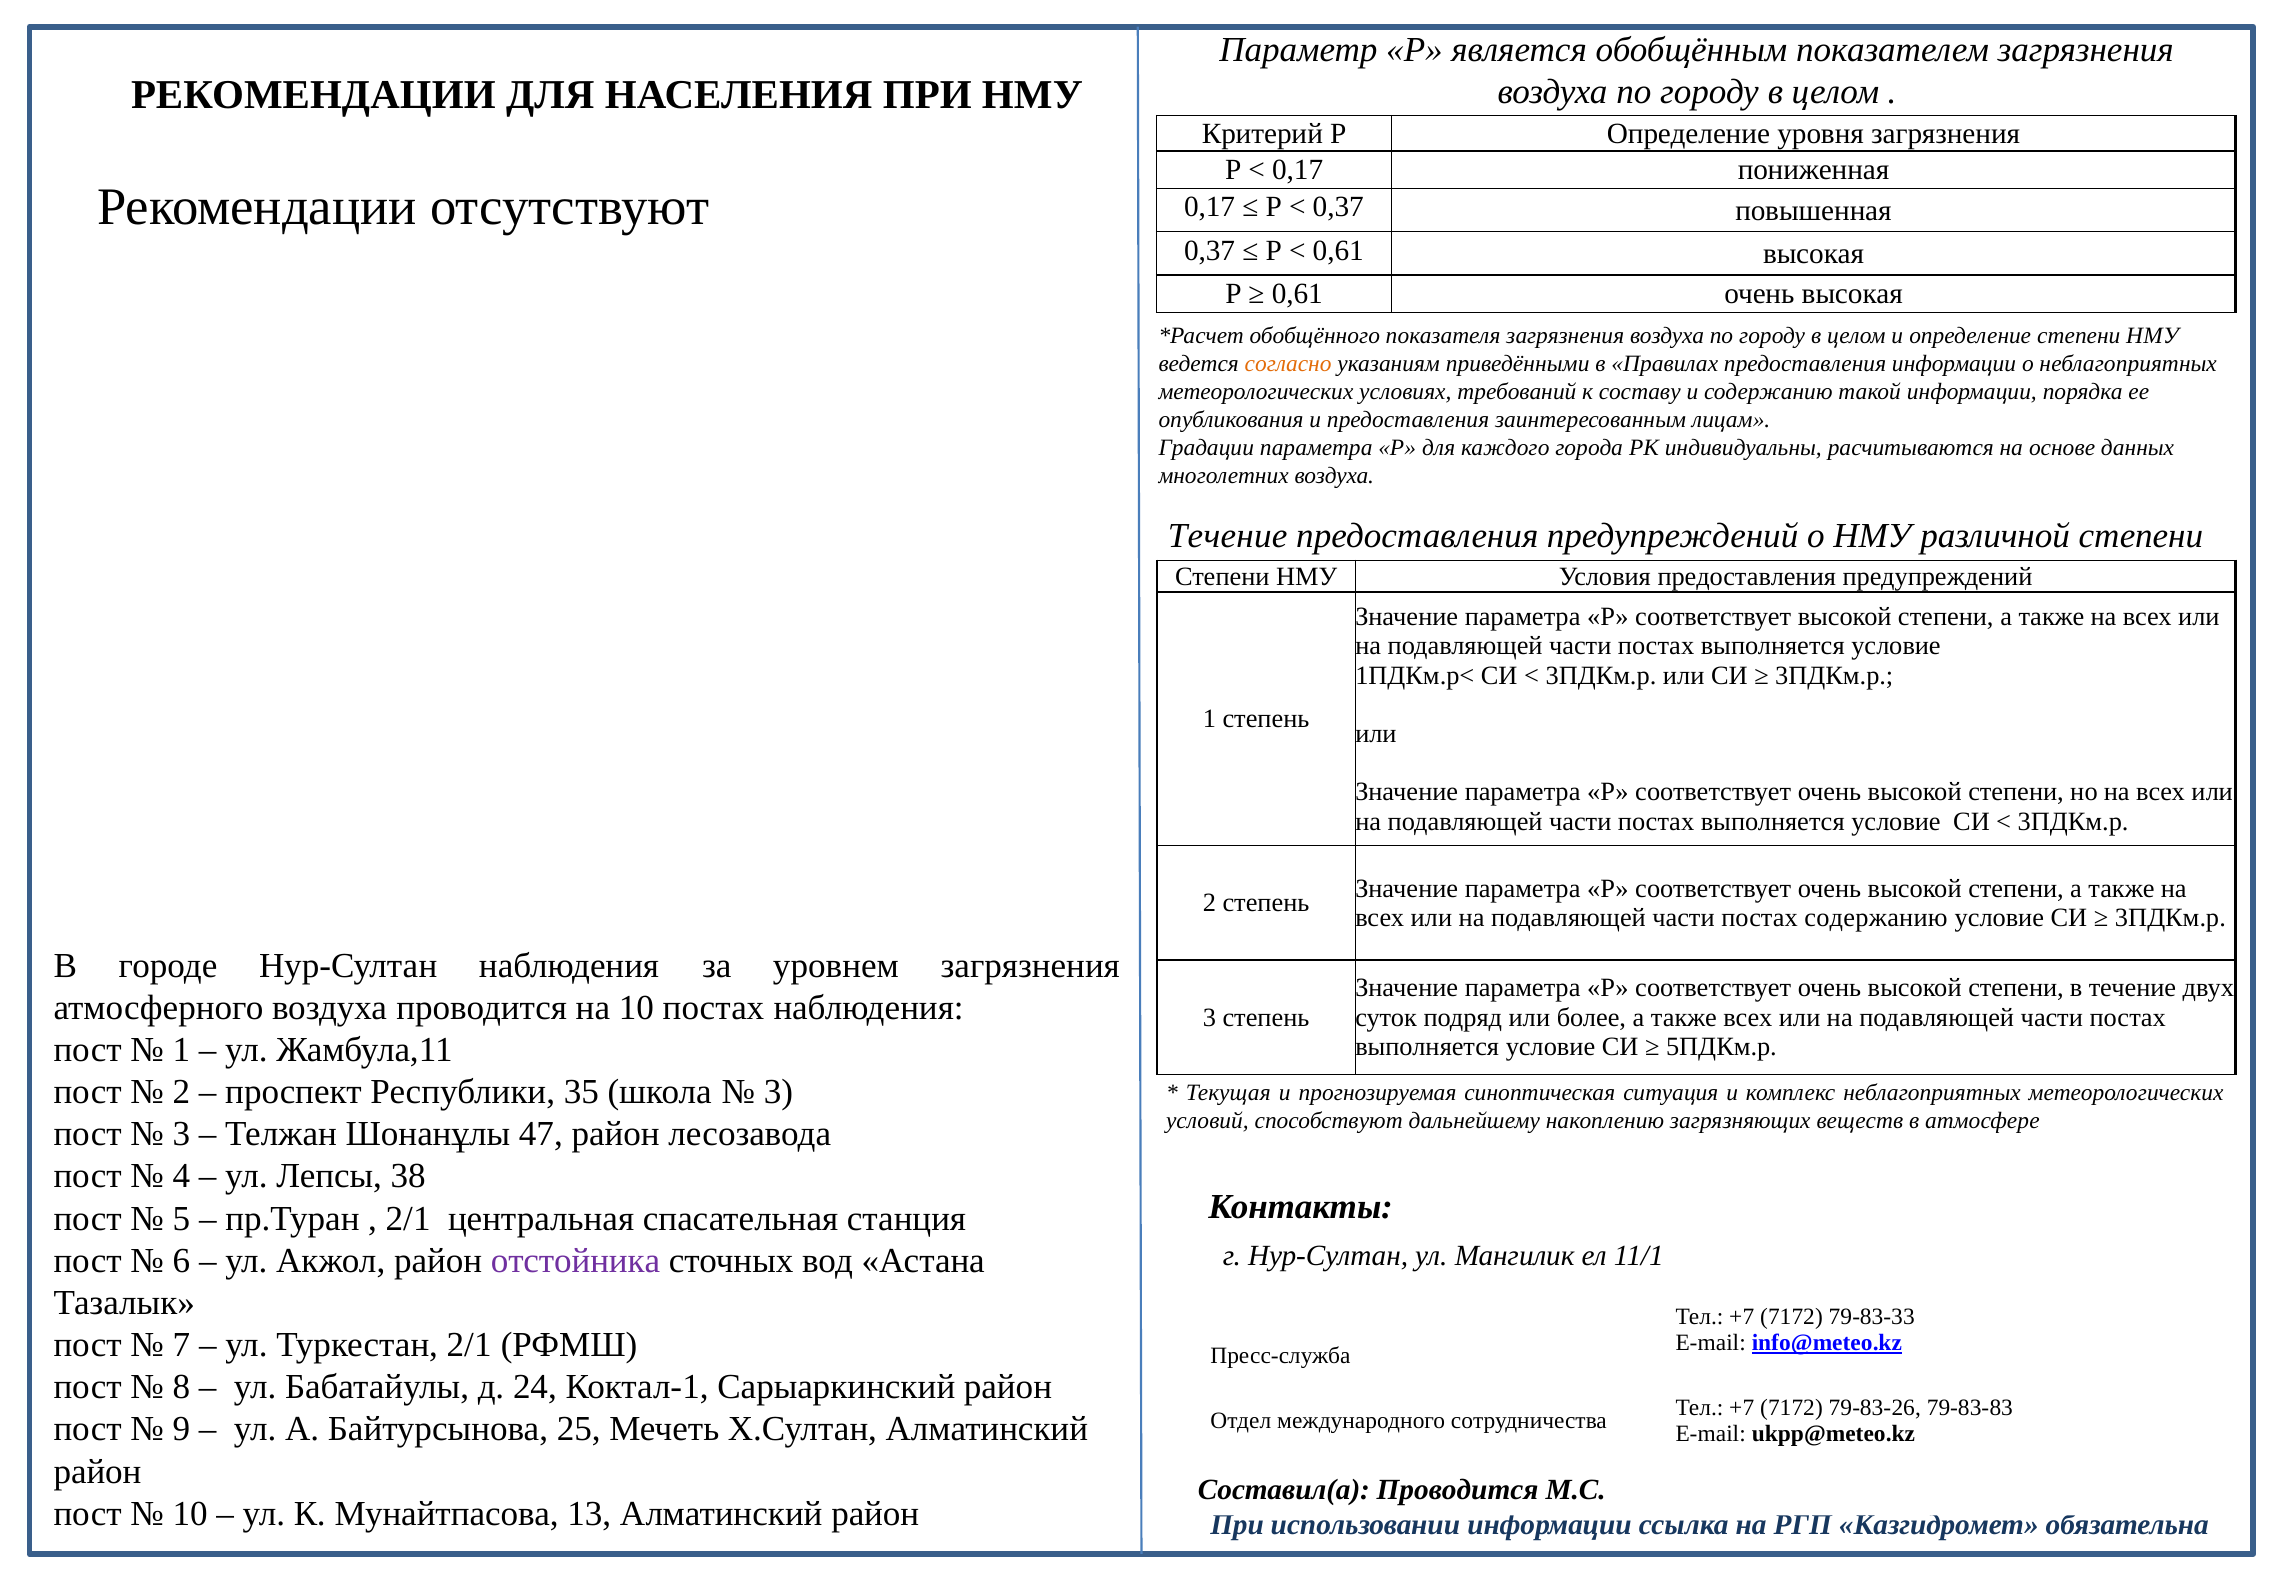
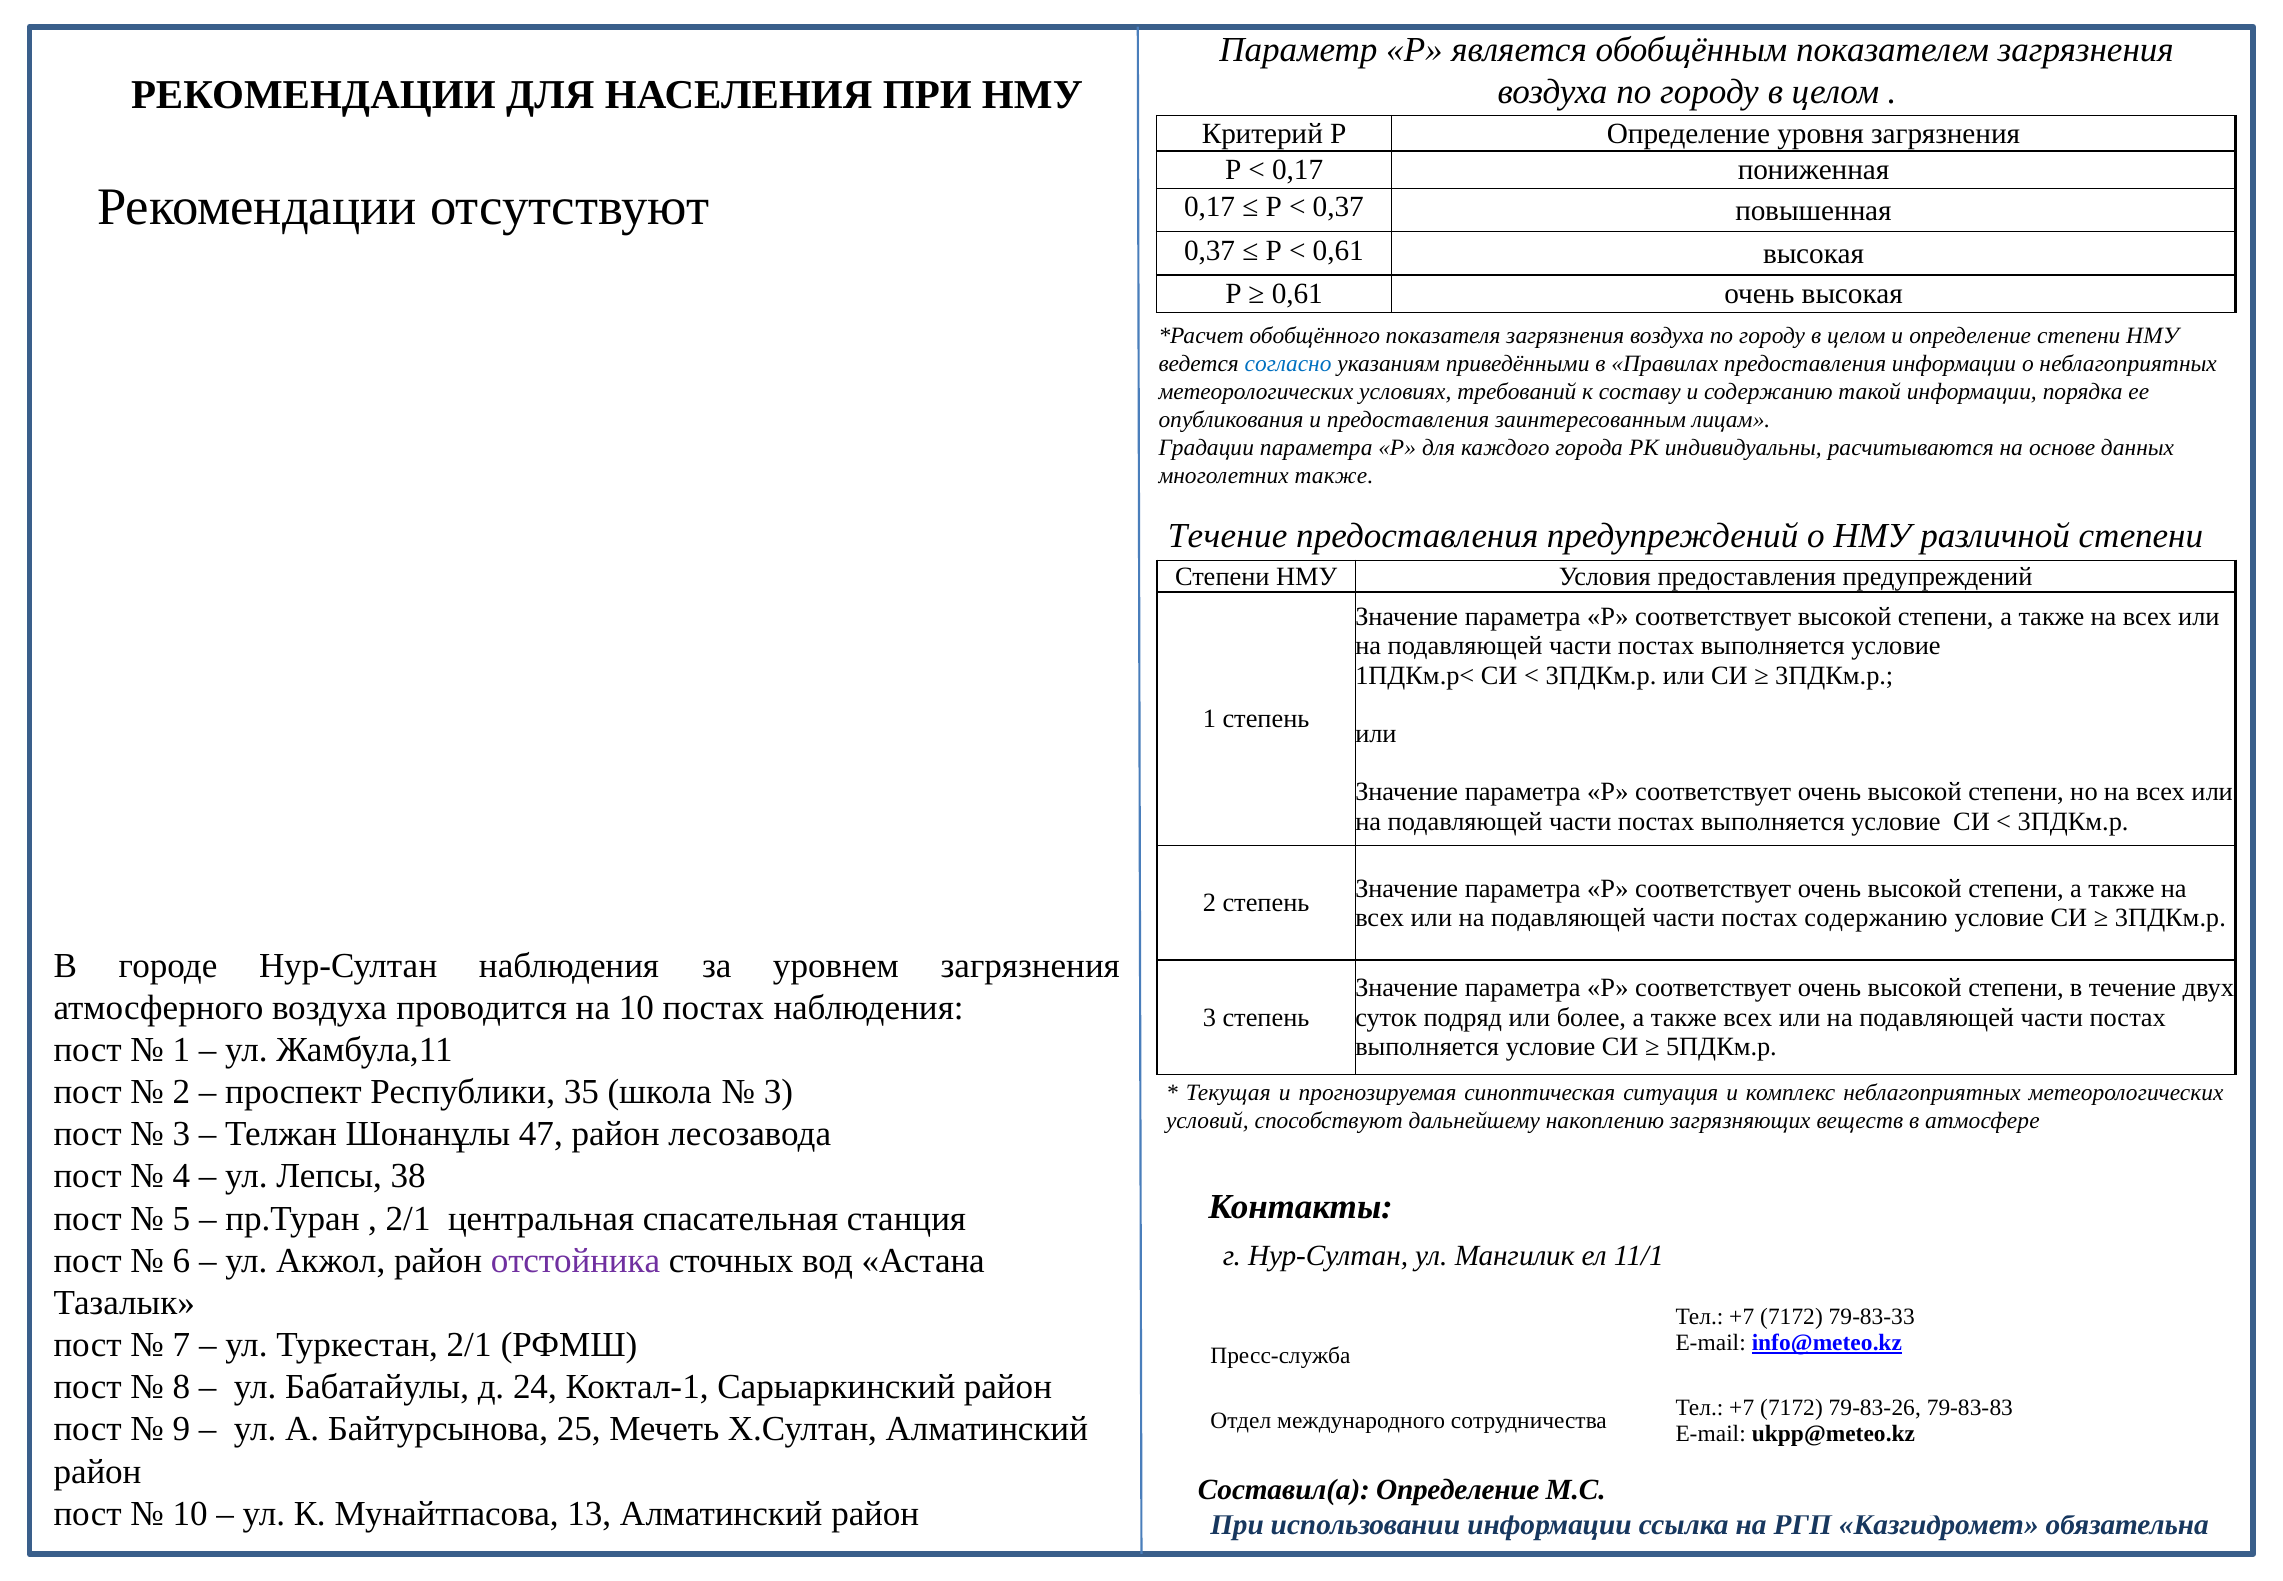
согласно colour: orange -> blue
многолетних воздуха: воздуха -> также
Составил(а Проводится: Проводится -> Определение
